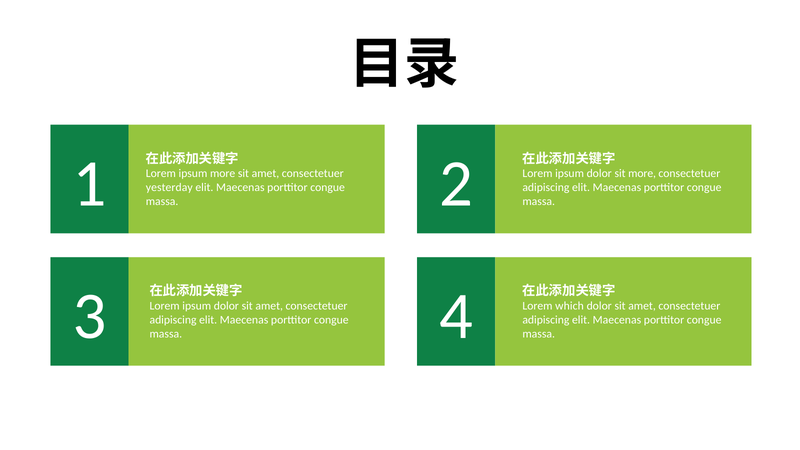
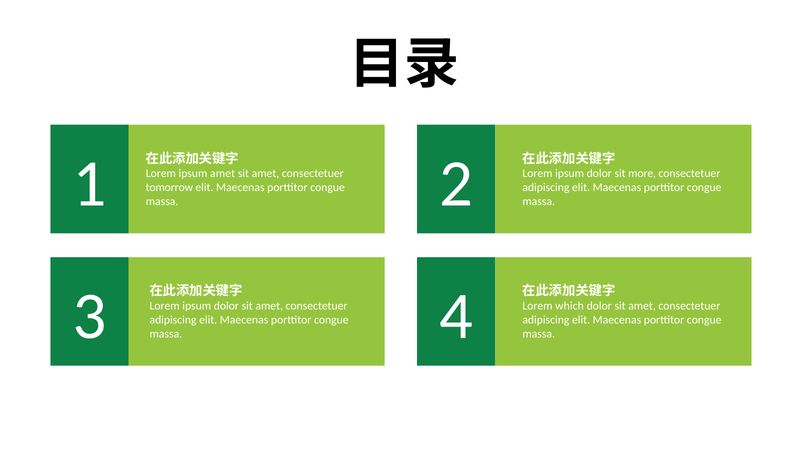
ipsum more: more -> amet
yesterday: yesterday -> tomorrow
